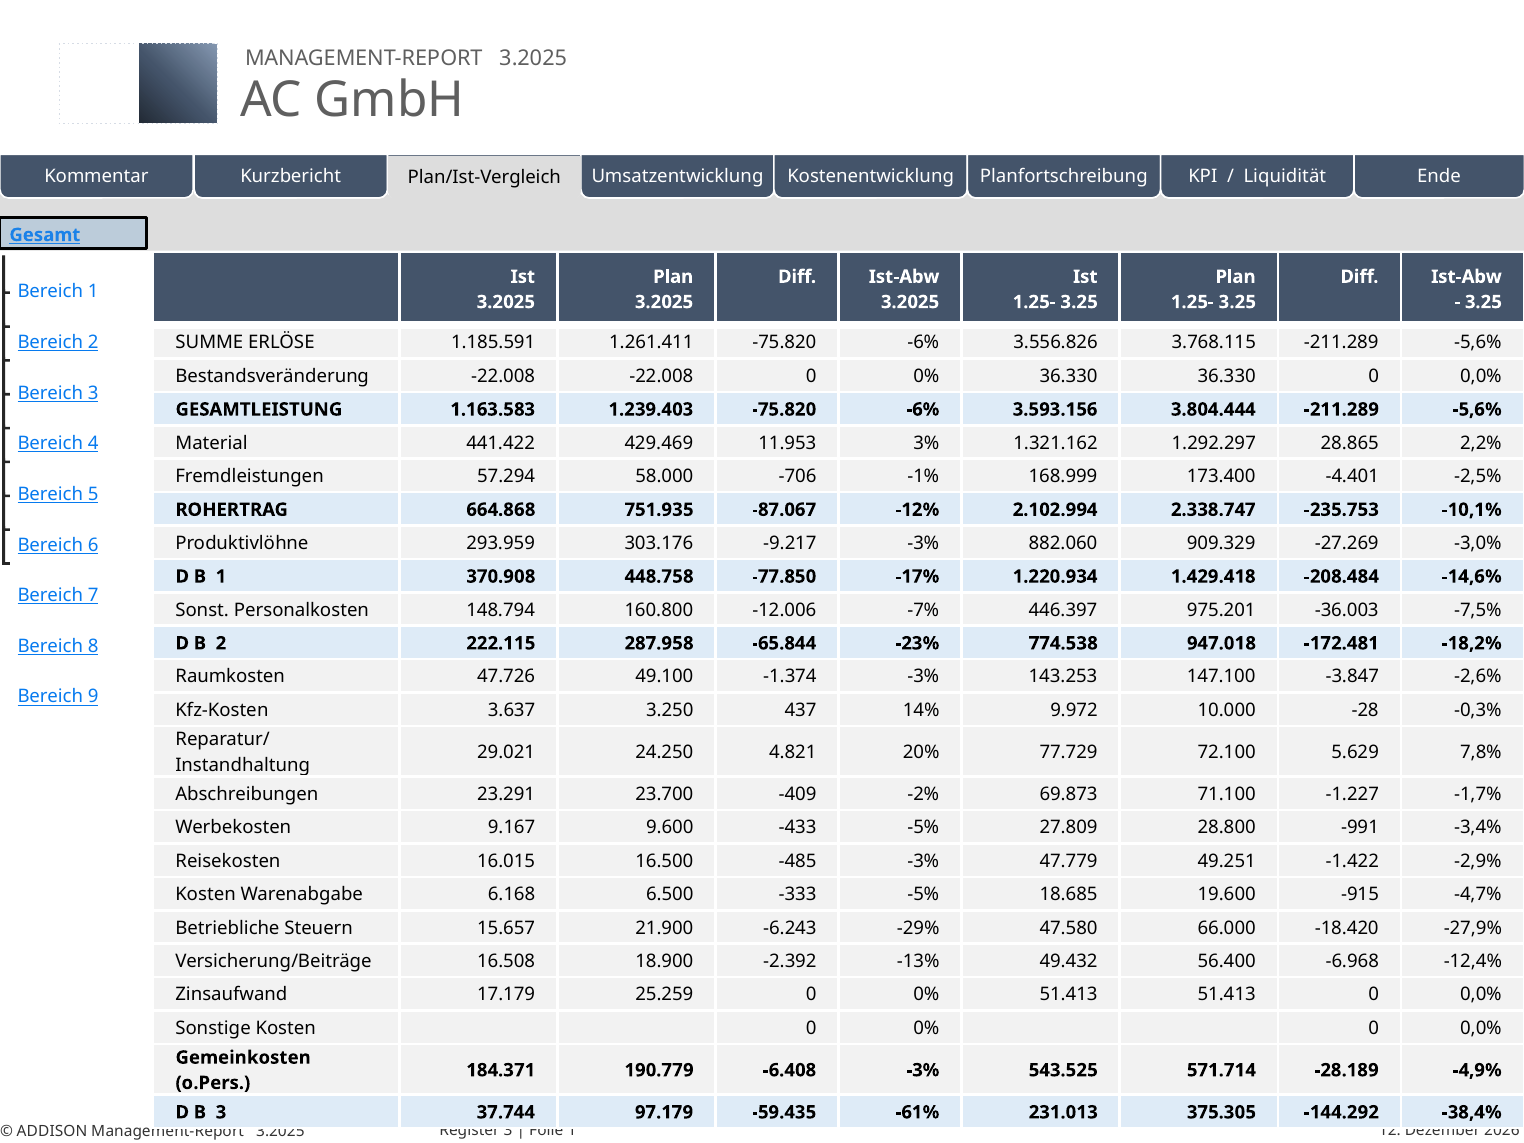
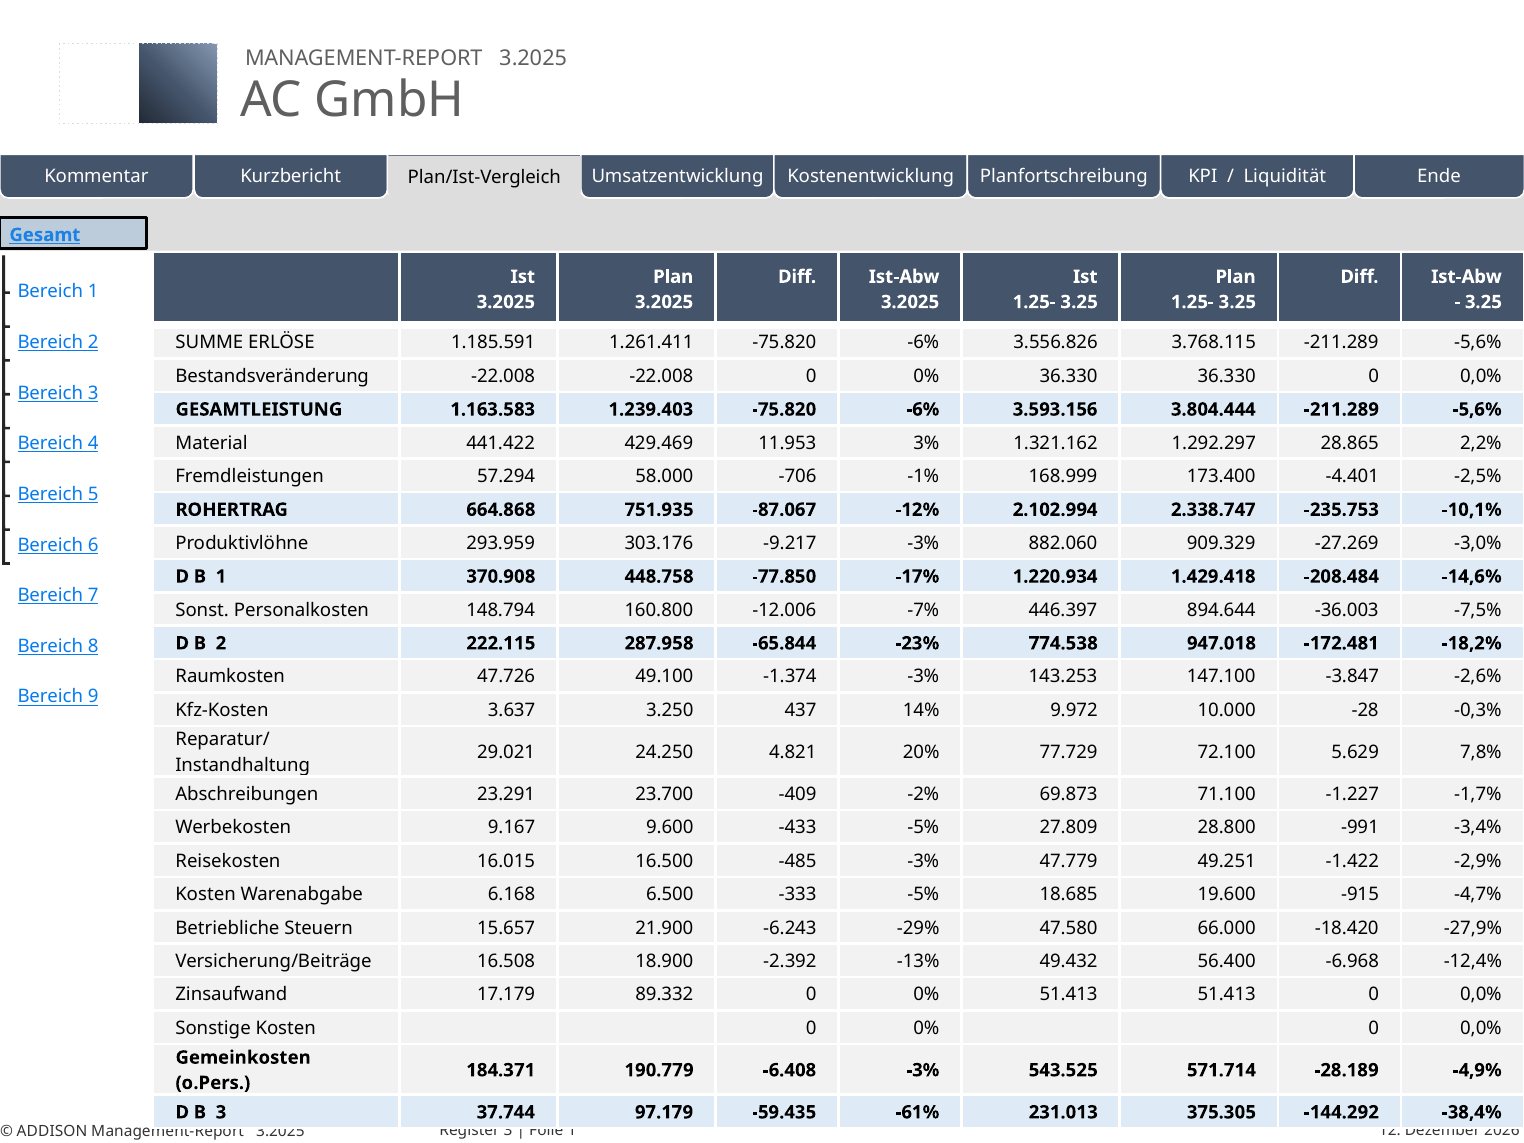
975.201: 975.201 -> 894.644
25.259: 25.259 -> 89.332
